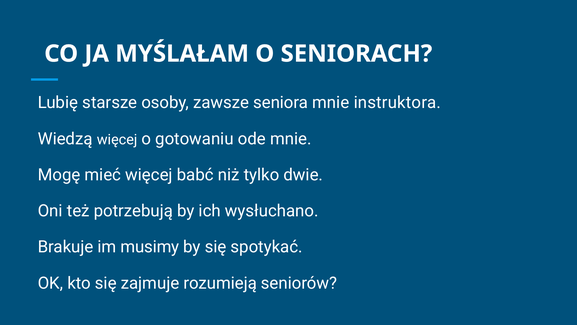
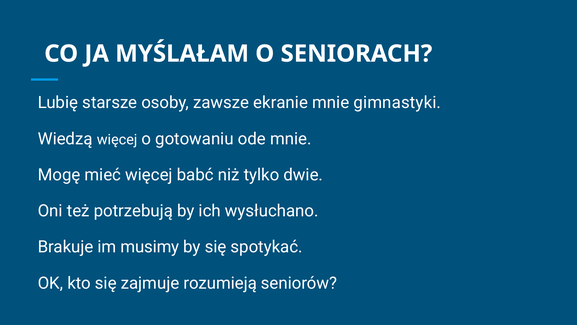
seniora: seniora -> ekranie
instruktora: instruktora -> gimnastyki
